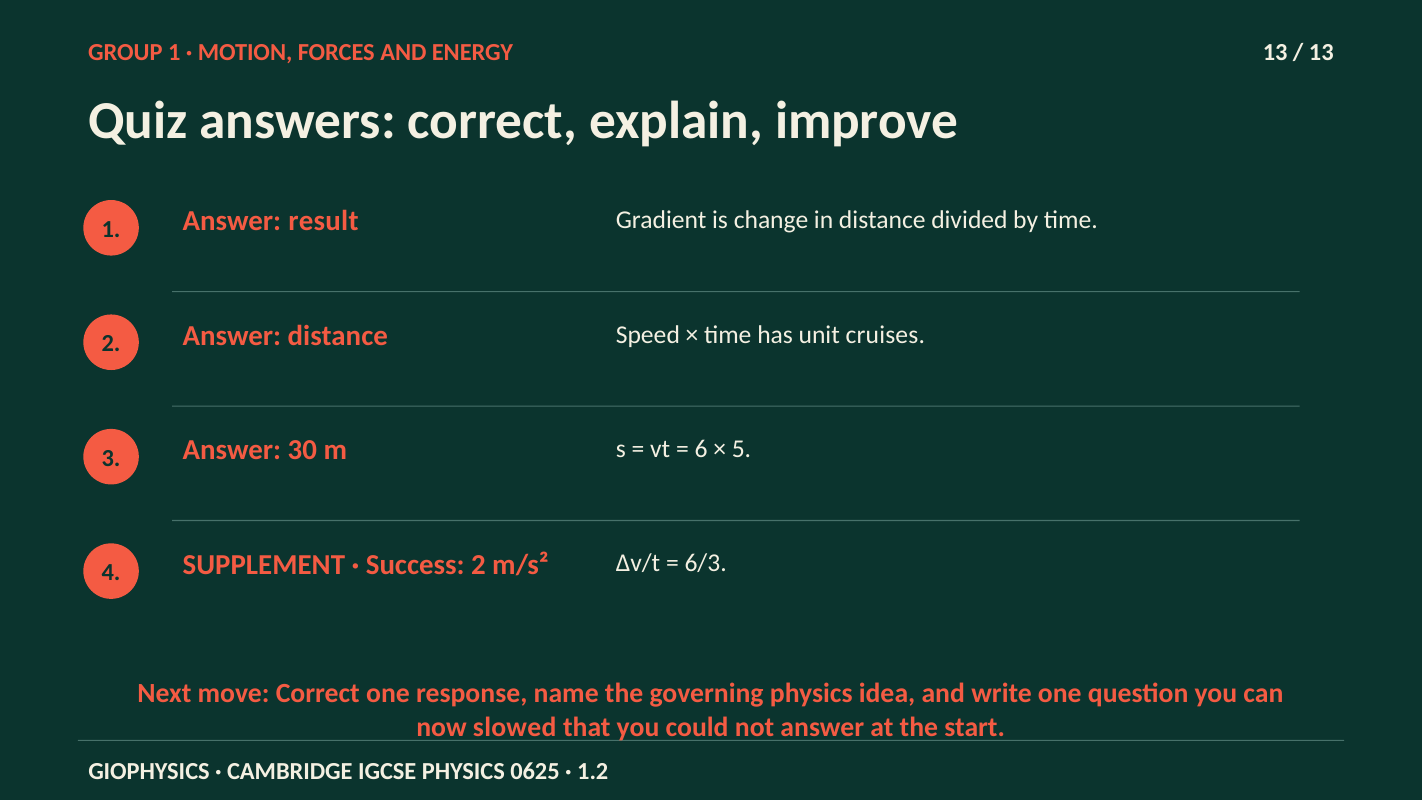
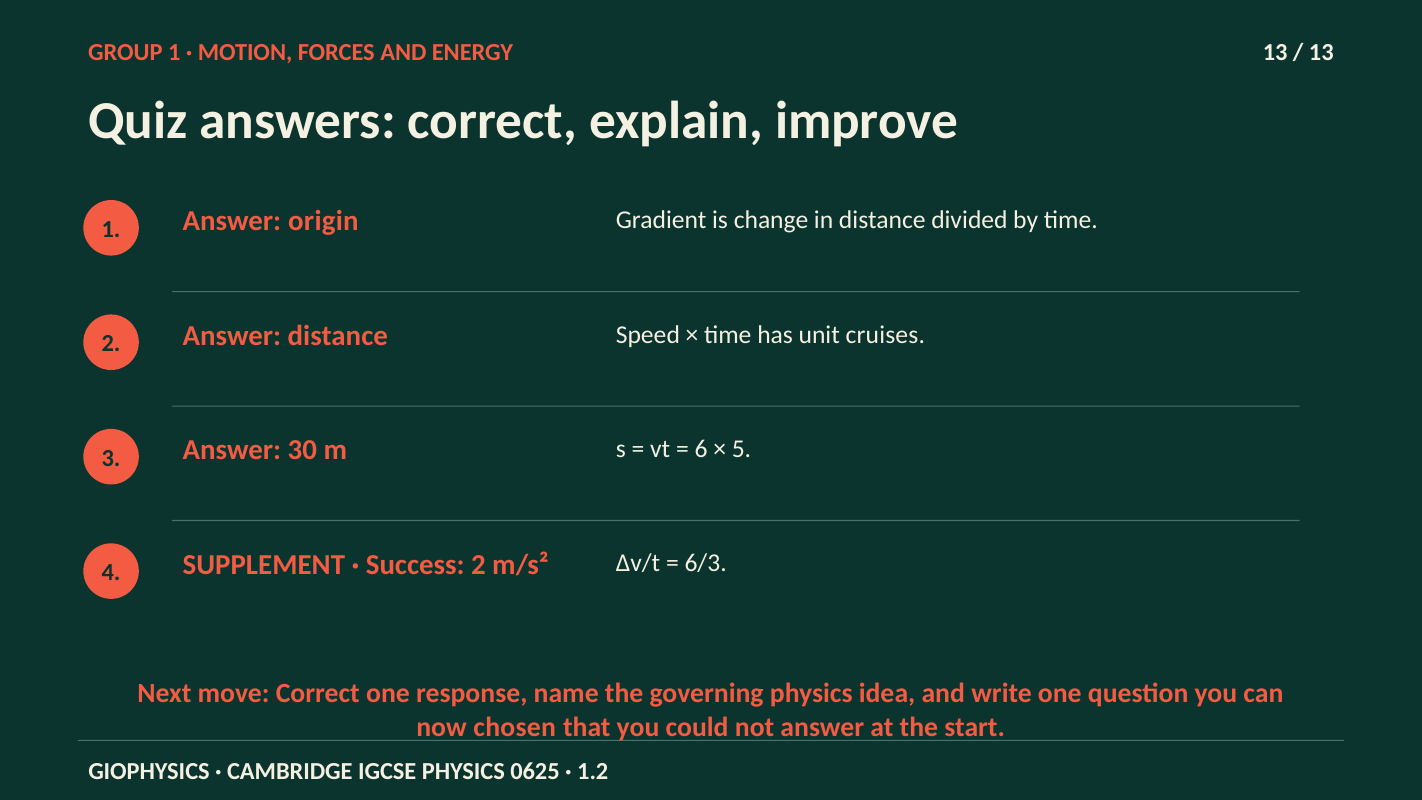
result: result -> origin
slowed: slowed -> chosen
